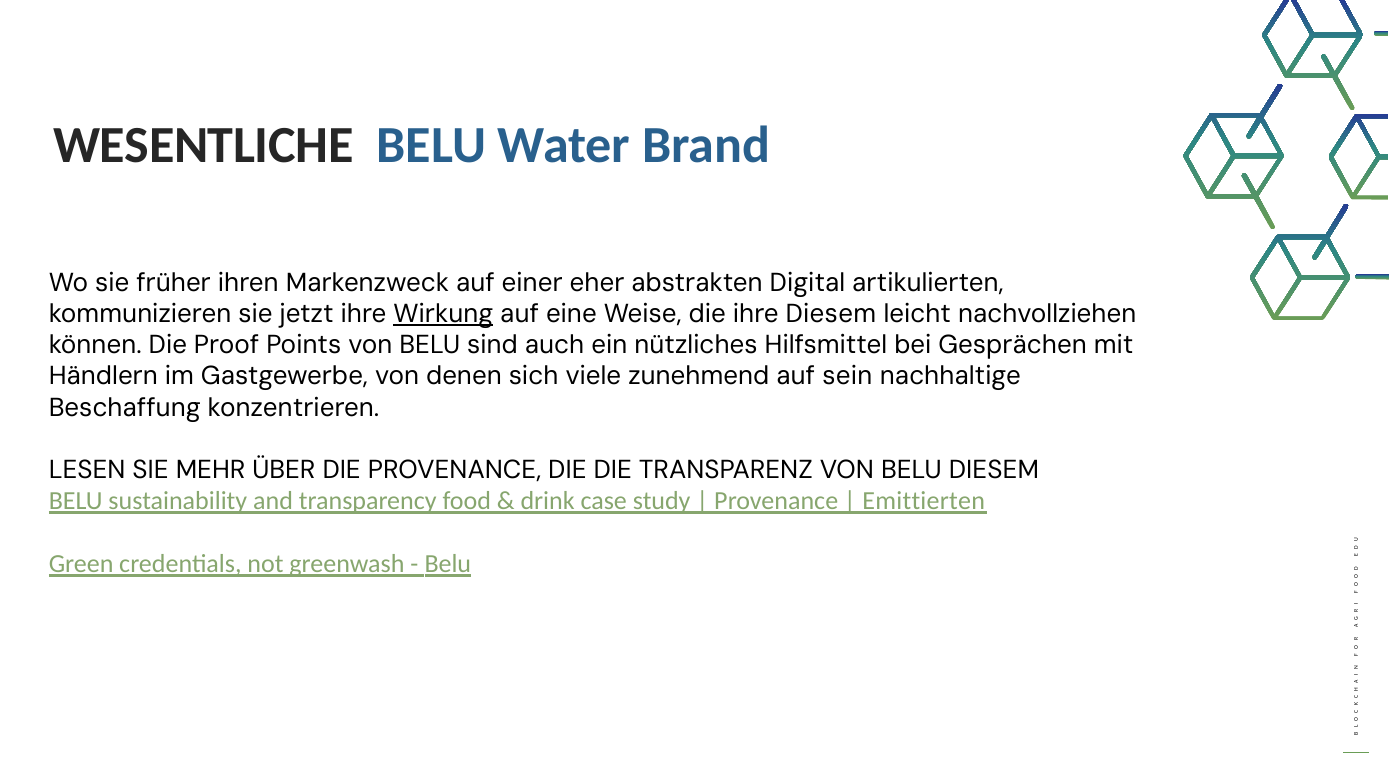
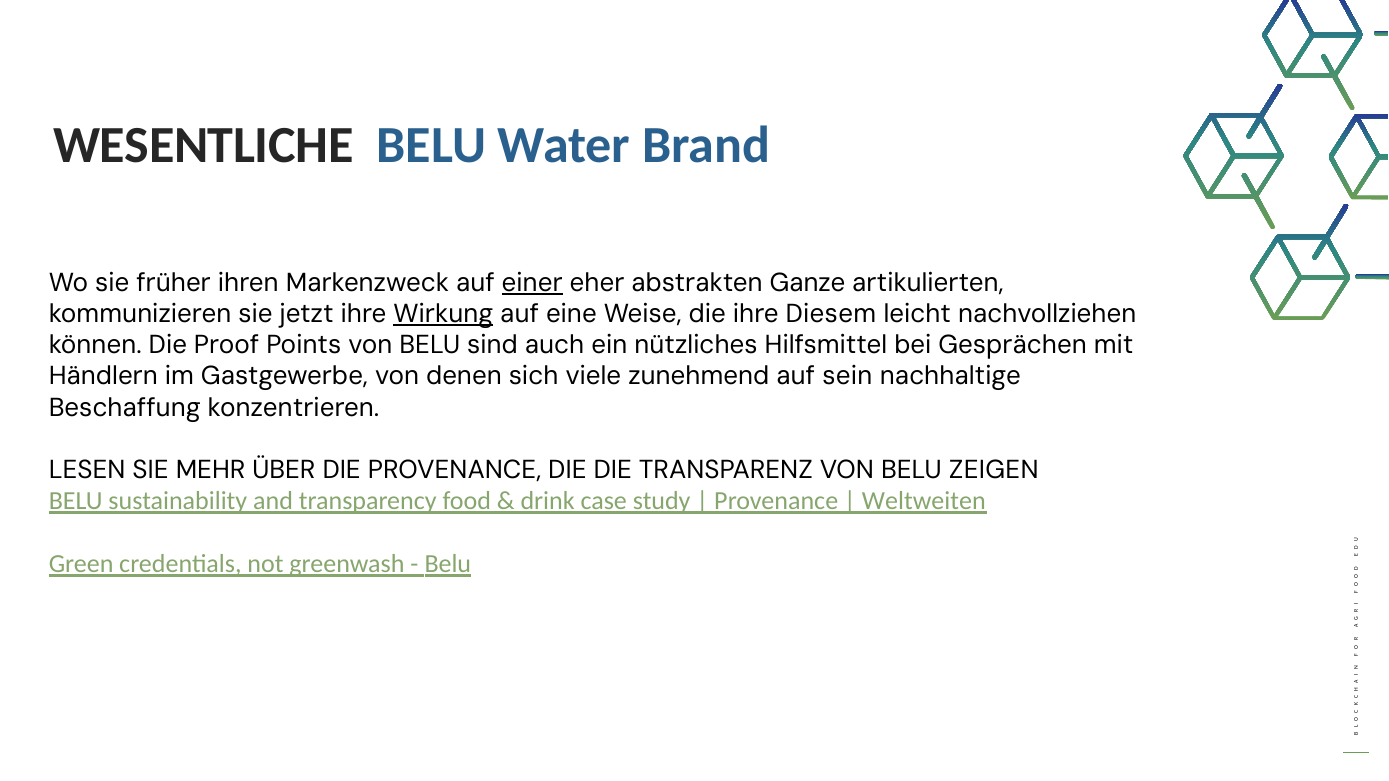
einer underline: none -> present
Digital: Digital -> Ganze
BELU DIESEM: DIESEM -> ZEIGEN
Emittierten: Emittierten -> Weltweiten
